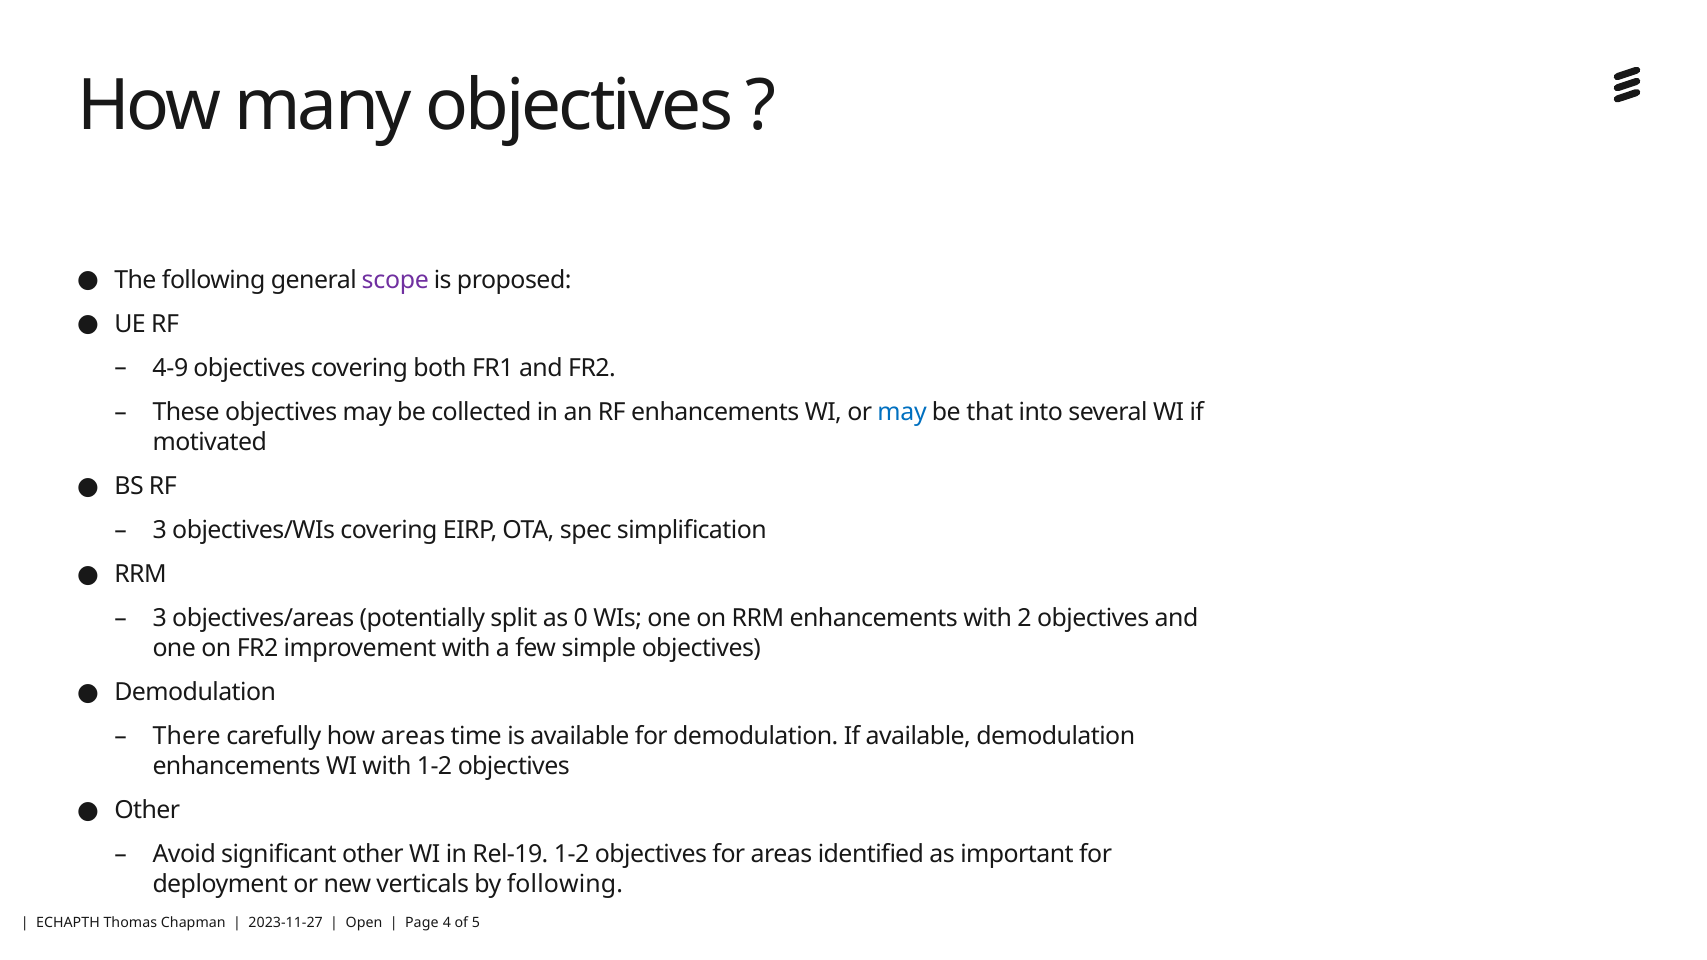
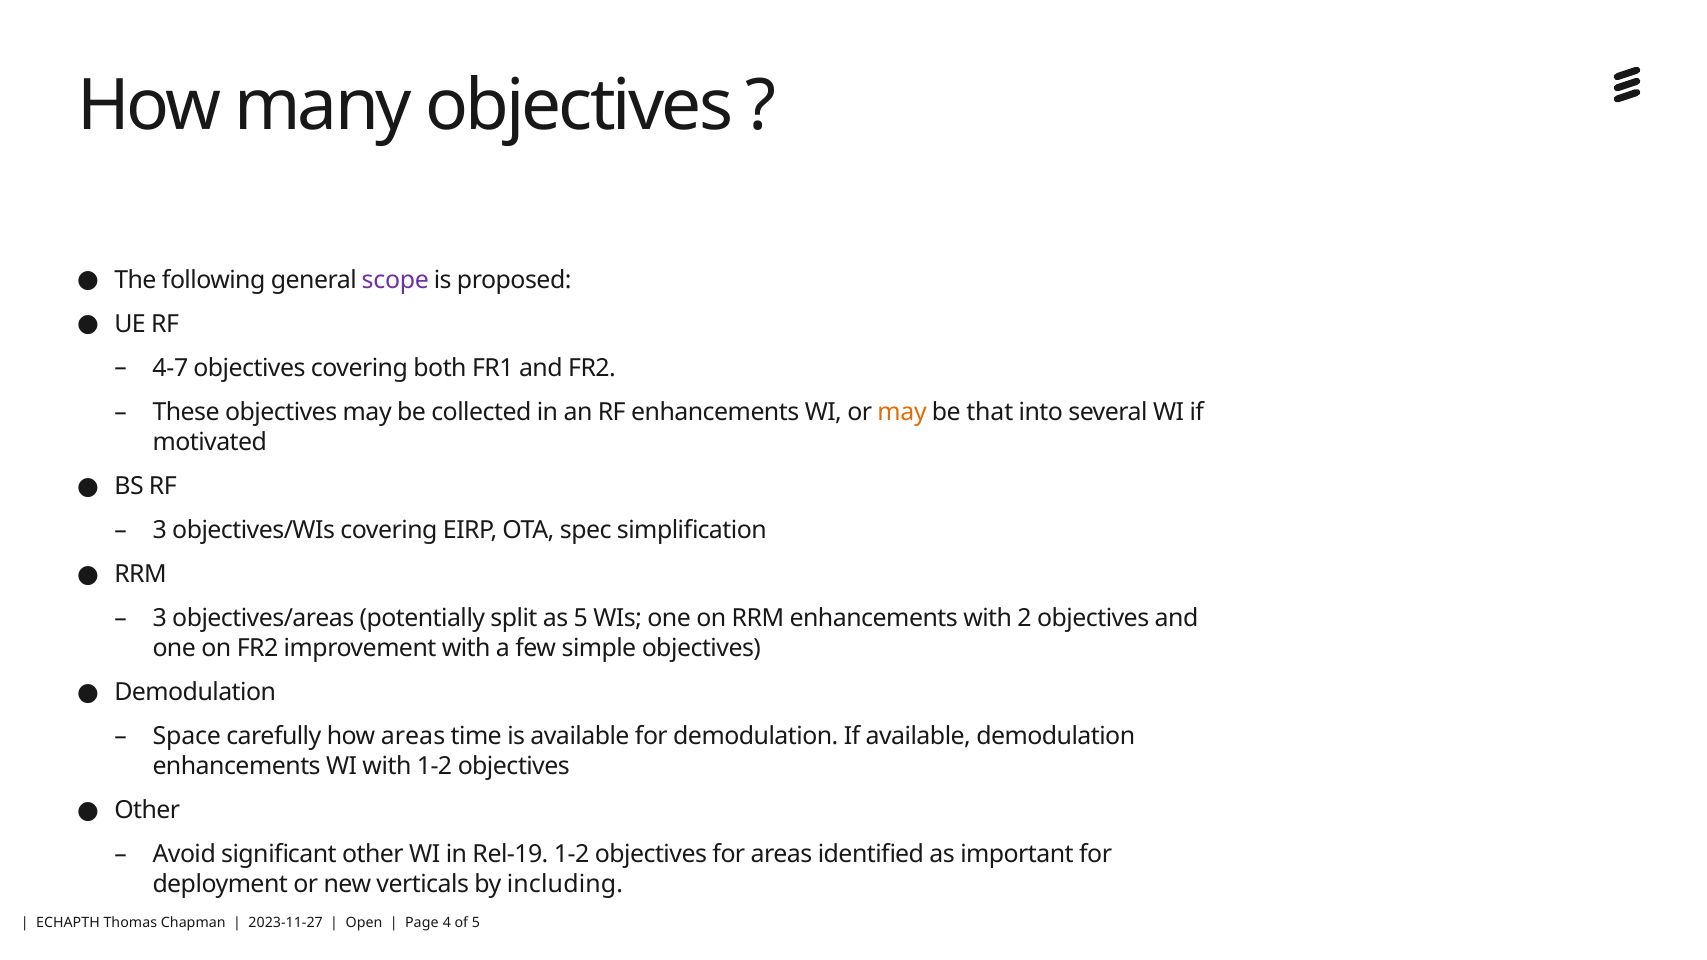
4-9: 4-9 -> 4-7
may at (902, 412) colour: blue -> orange
as 0: 0 -> 5
There: There -> Space
by following: following -> including
